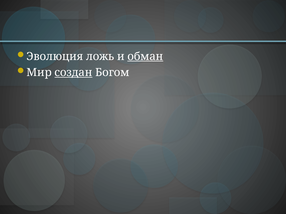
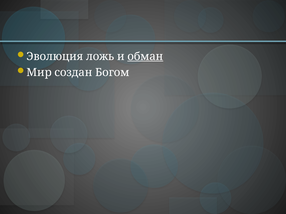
создан underline: present -> none
